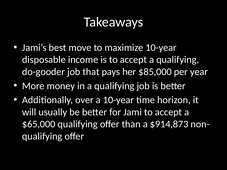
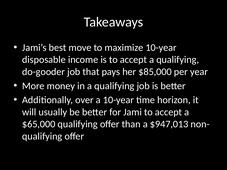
$914,873: $914,873 -> $947,013
